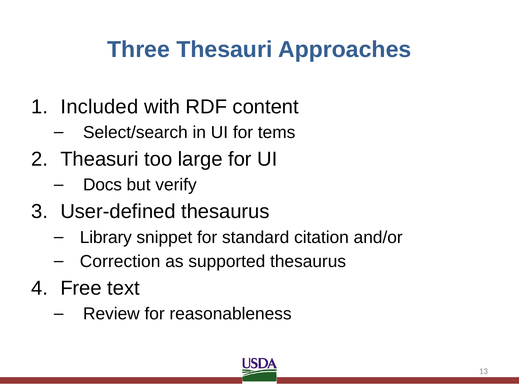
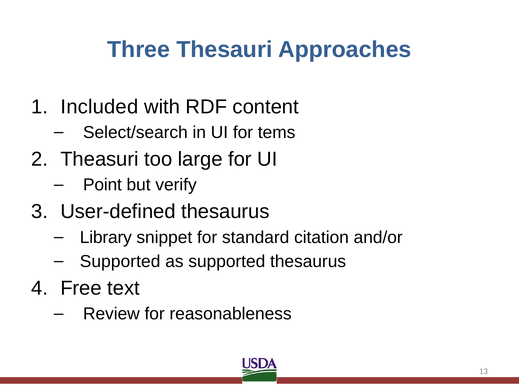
Docs: Docs -> Point
Correction at (120, 262): Correction -> Supported
